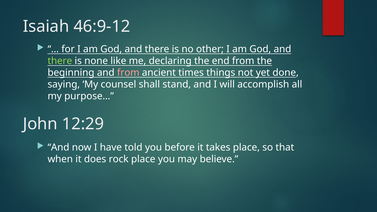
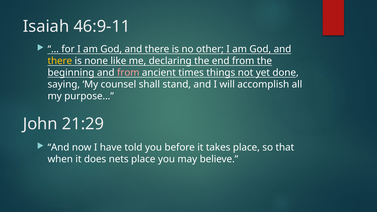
46:9-12: 46:9-12 -> 46:9-11
there at (60, 61) colour: light green -> yellow
12:29: 12:29 -> 21:29
rock: rock -> nets
